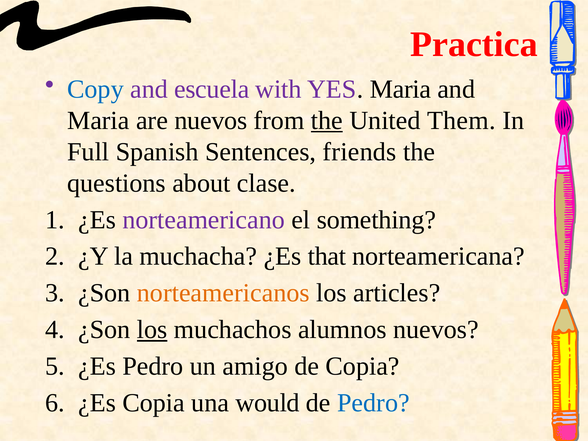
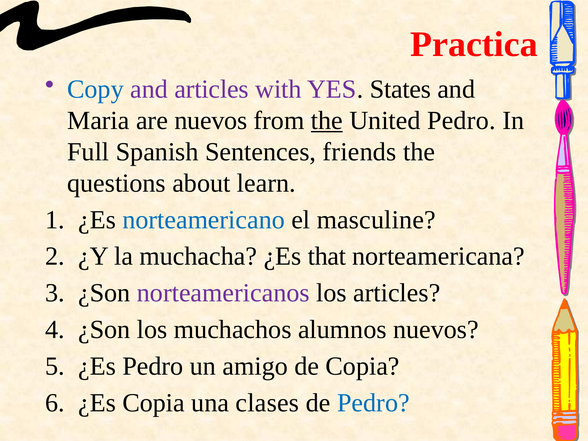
and escuela: escuela -> articles
YES Maria: Maria -> States
United Them: Them -> Pedro
clase: clase -> learn
norteamericano colour: purple -> blue
something: something -> masculine
norteamericanos colour: orange -> purple
los at (152, 330) underline: present -> none
would: would -> clases
